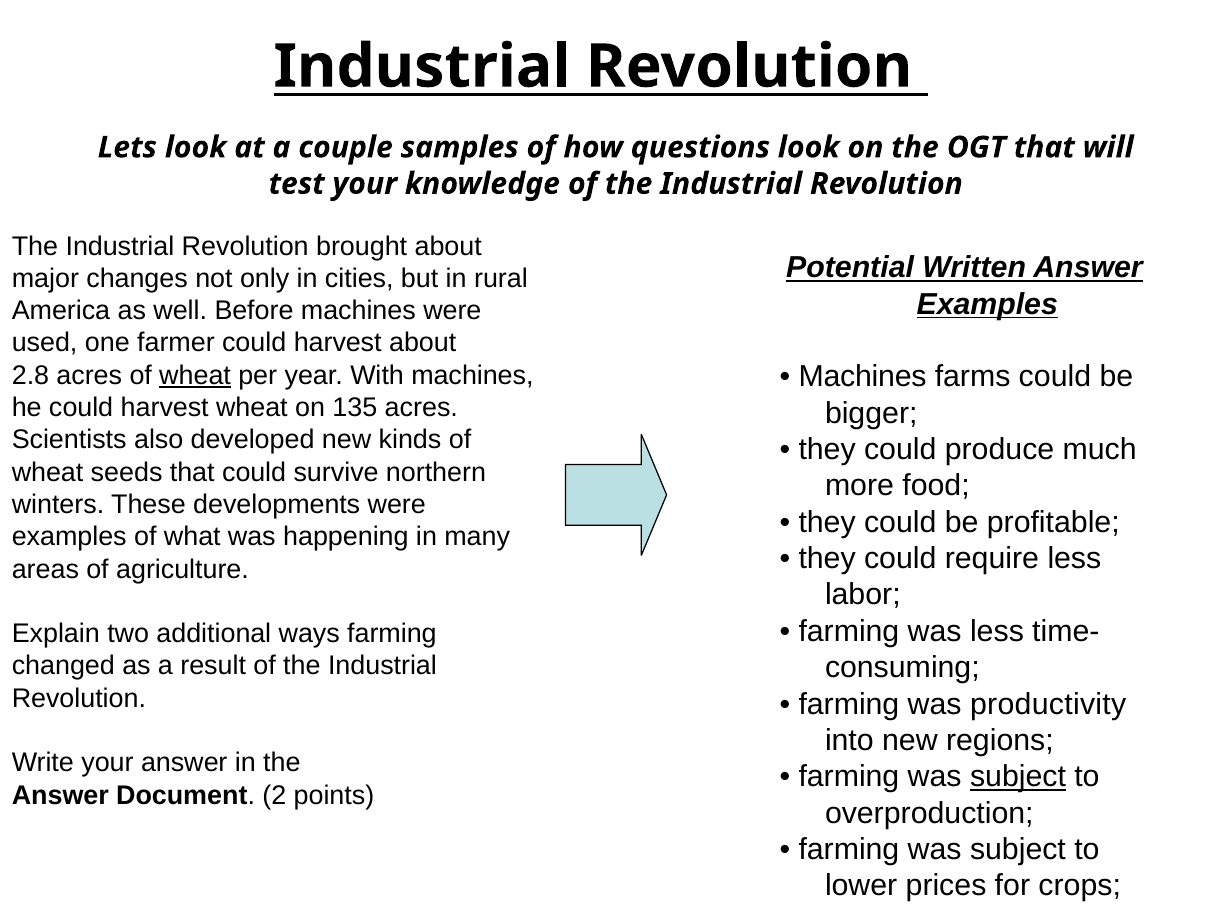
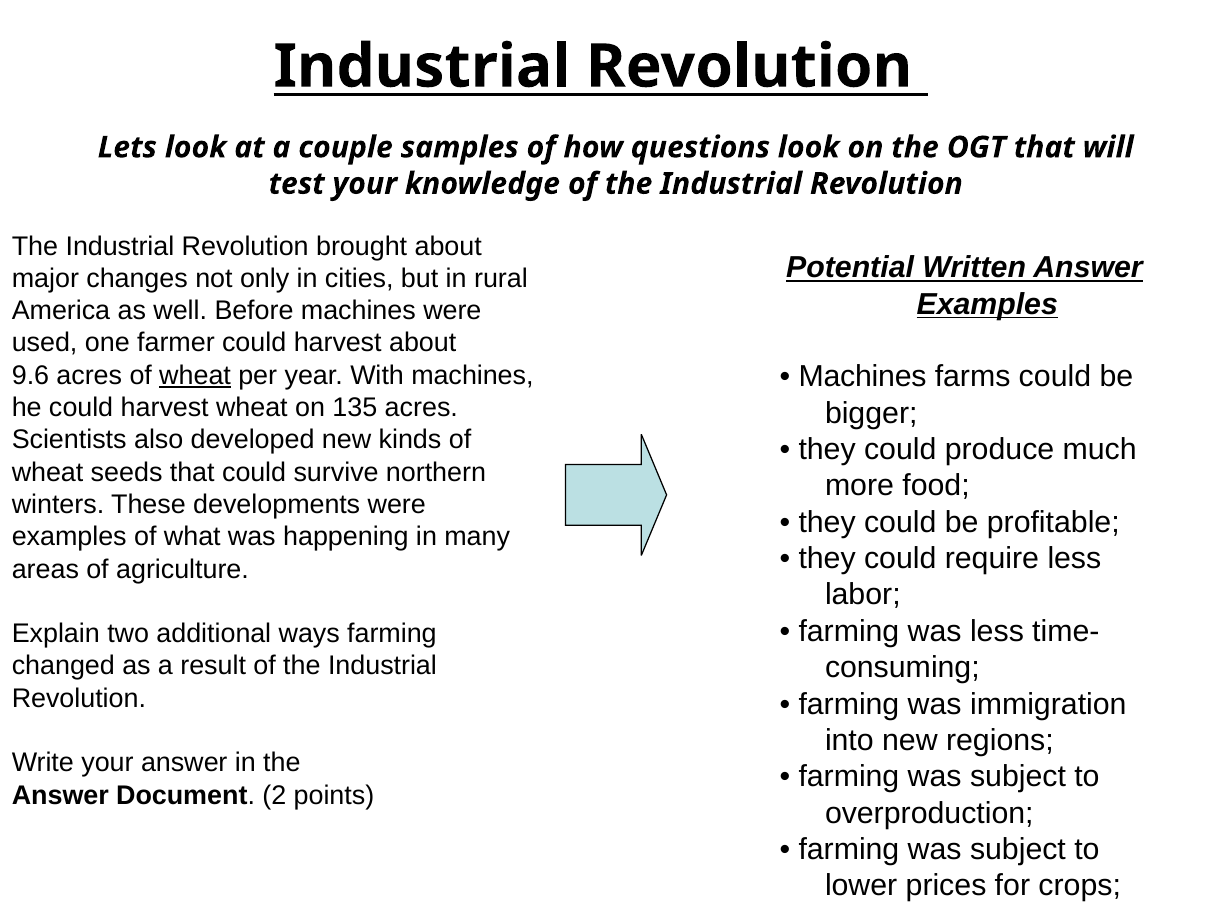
2.8: 2.8 -> 9.6
productivity: productivity -> immigration
subject at (1018, 777) underline: present -> none
